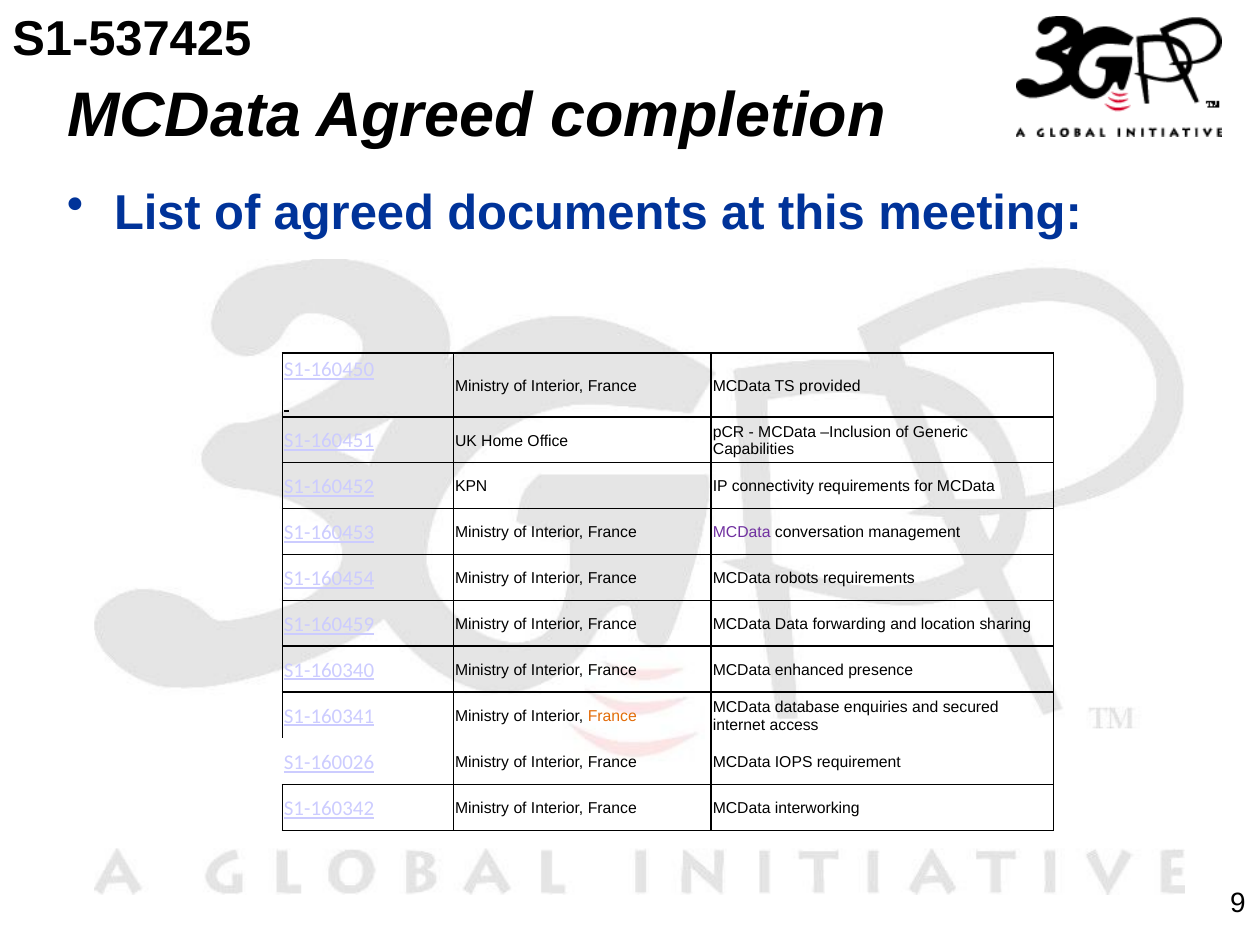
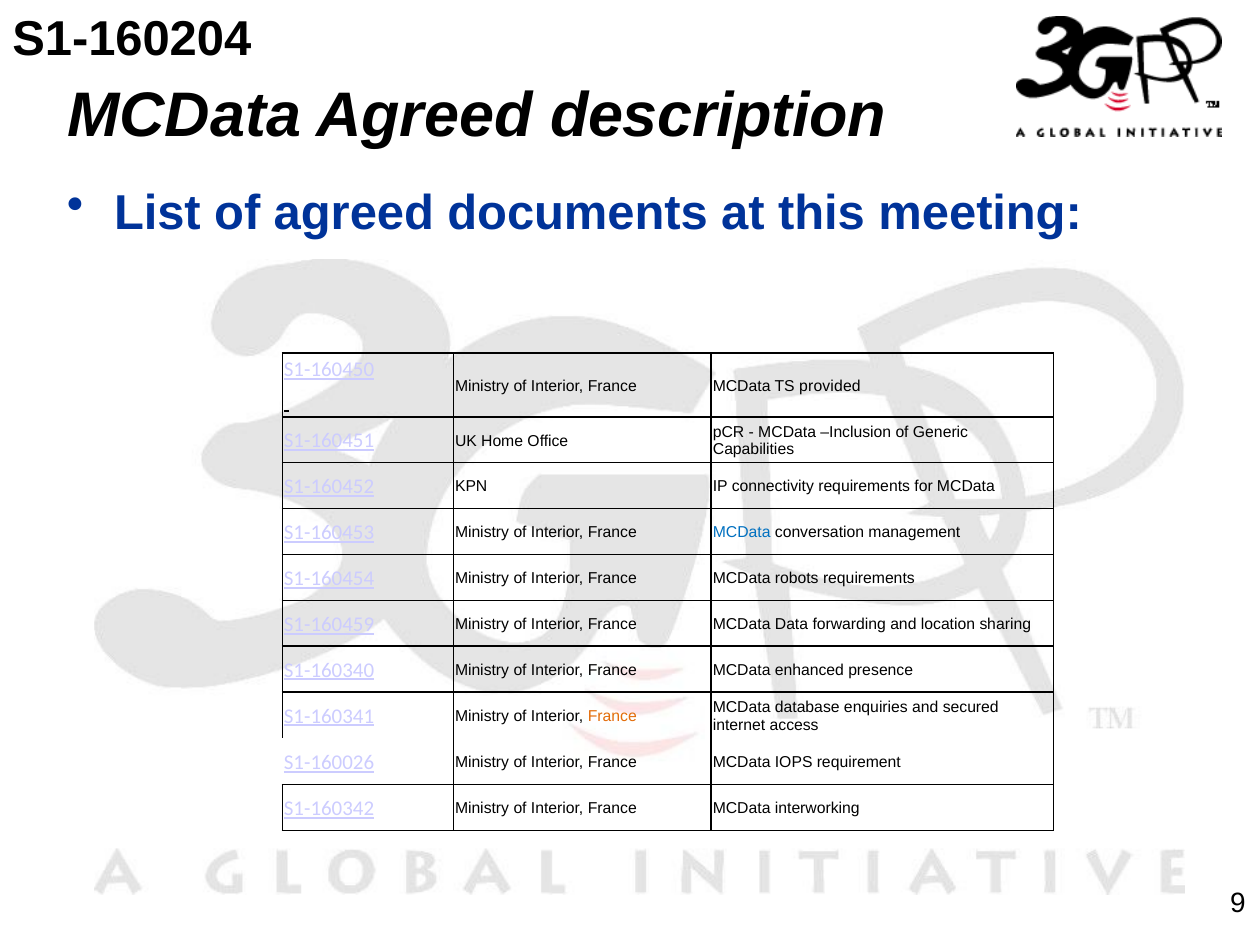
S1-537425: S1-537425 -> S1-160204
completion: completion -> description
MCData at (742, 532) colour: purple -> blue
